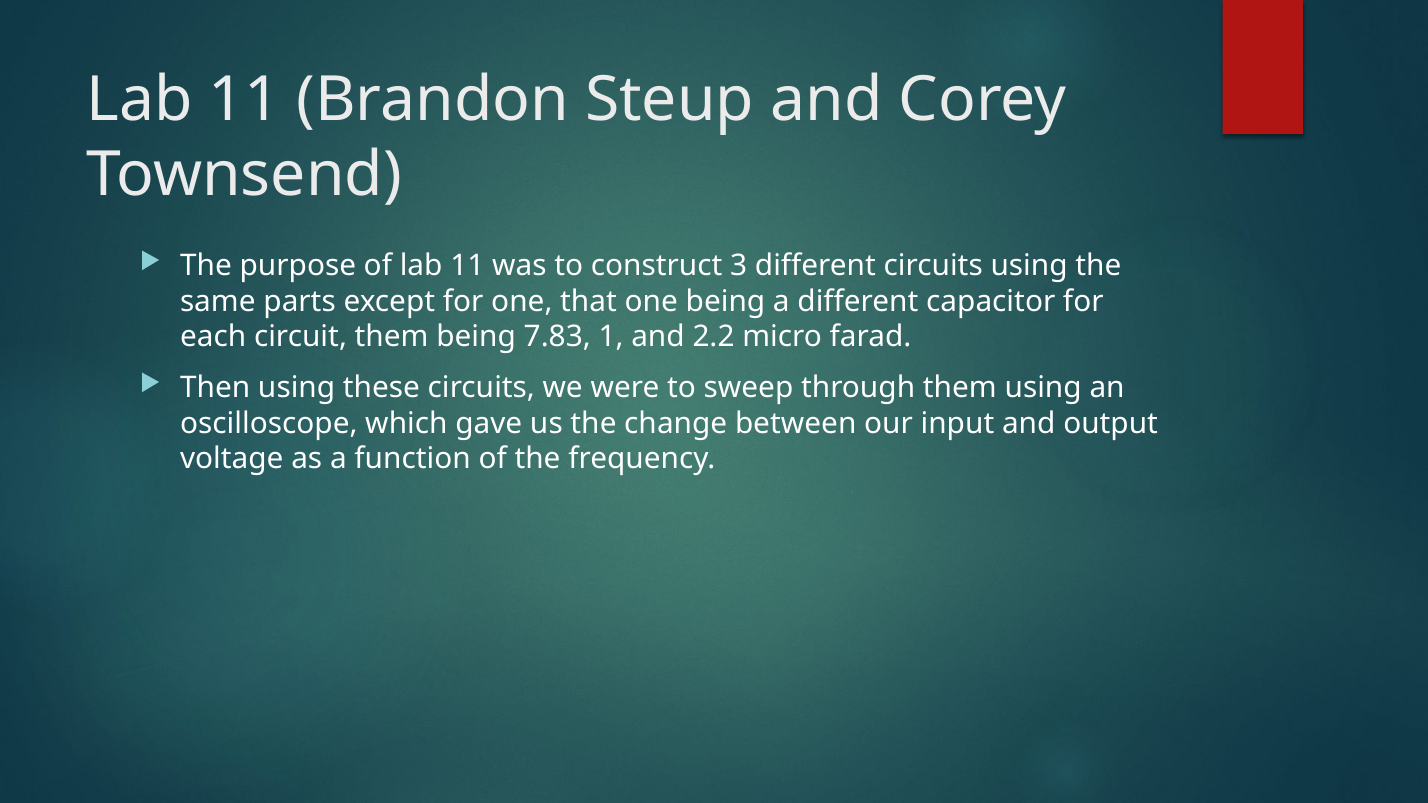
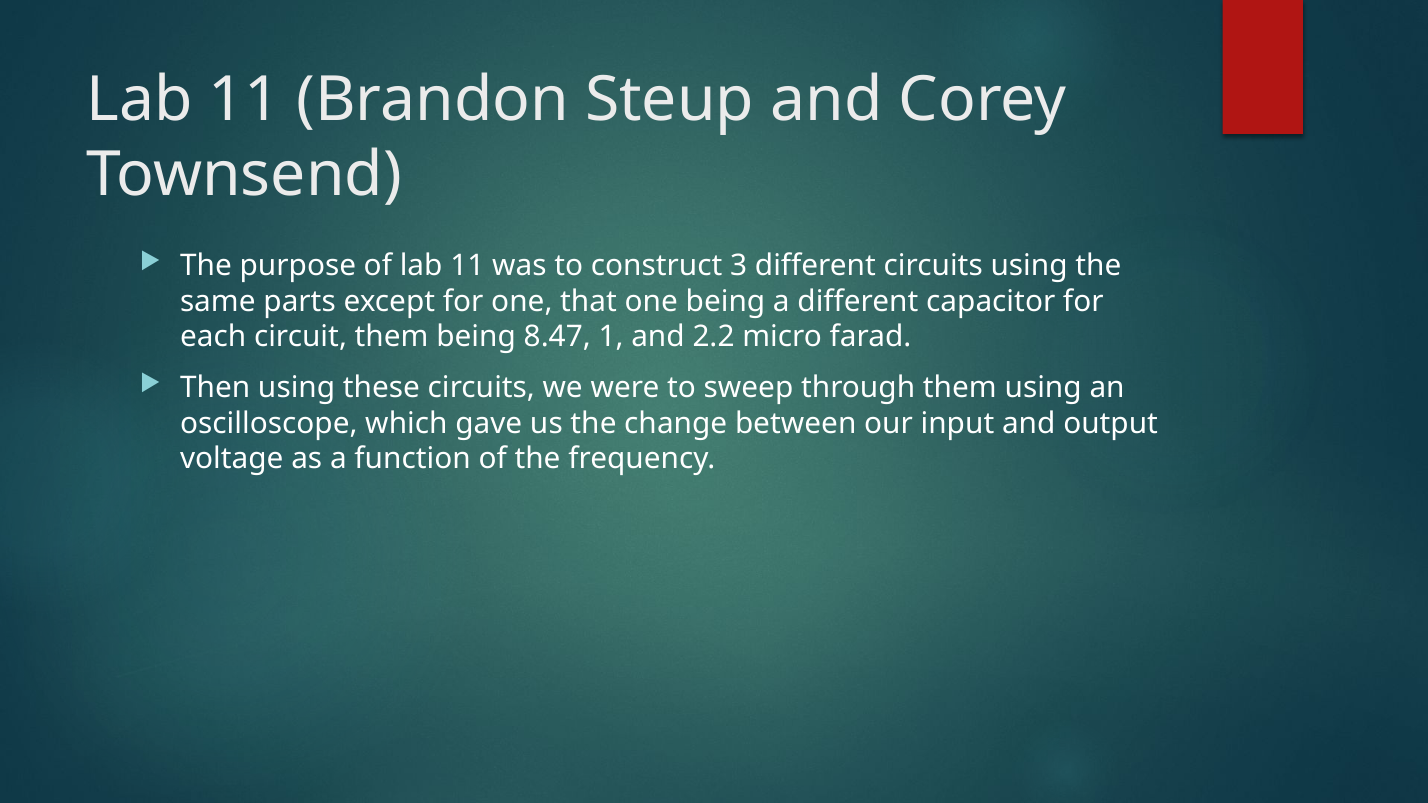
7.83: 7.83 -> 8.47
